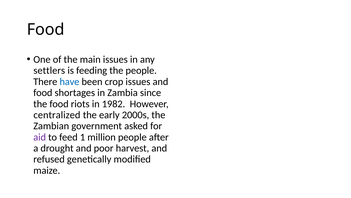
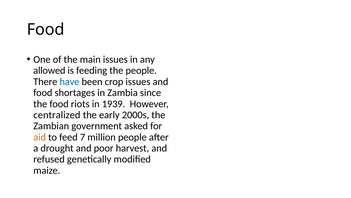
settlers: settlers -> allowed
1982: 1982 -> 1939
aid colour: purple -> orange
1: 1 -> 7
